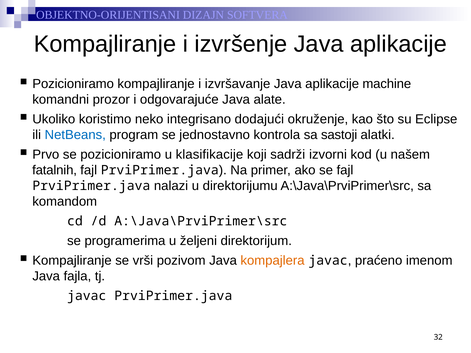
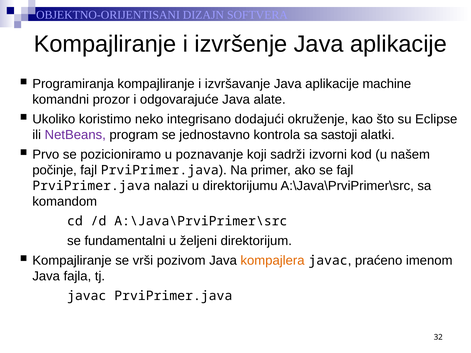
Pozicioniramo at (73, 84): Pozicioniramo -> Programiranja
NetBeans colour: blue -> purple
klasifikacije: klasifikacije -> poznavanje
fatalnih: fatalnih -> počinje
programerima: programerima -> fundamentalni
